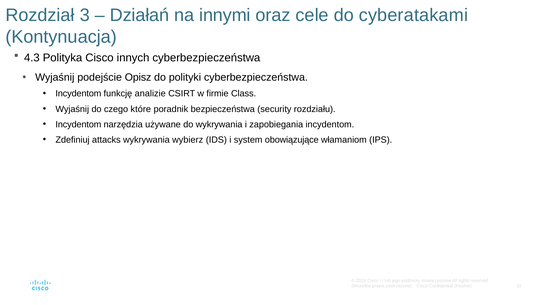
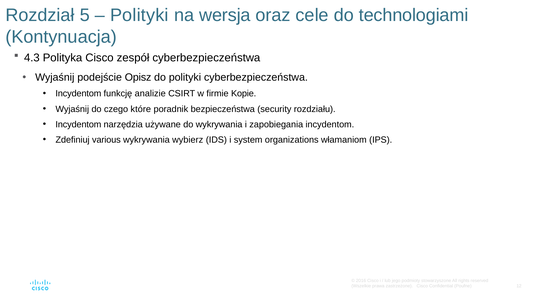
3: 3 -> 5
Działań at (140, 15): Działań -> Polityki
innymi: innymi -> wersja
cyberatakami: cyberatakami -> technologiami
innych: innych -> zespół
Class: Class -> Kopie
attacks: attacks -> various
obowiązujące: obowiązujące -> organizations
